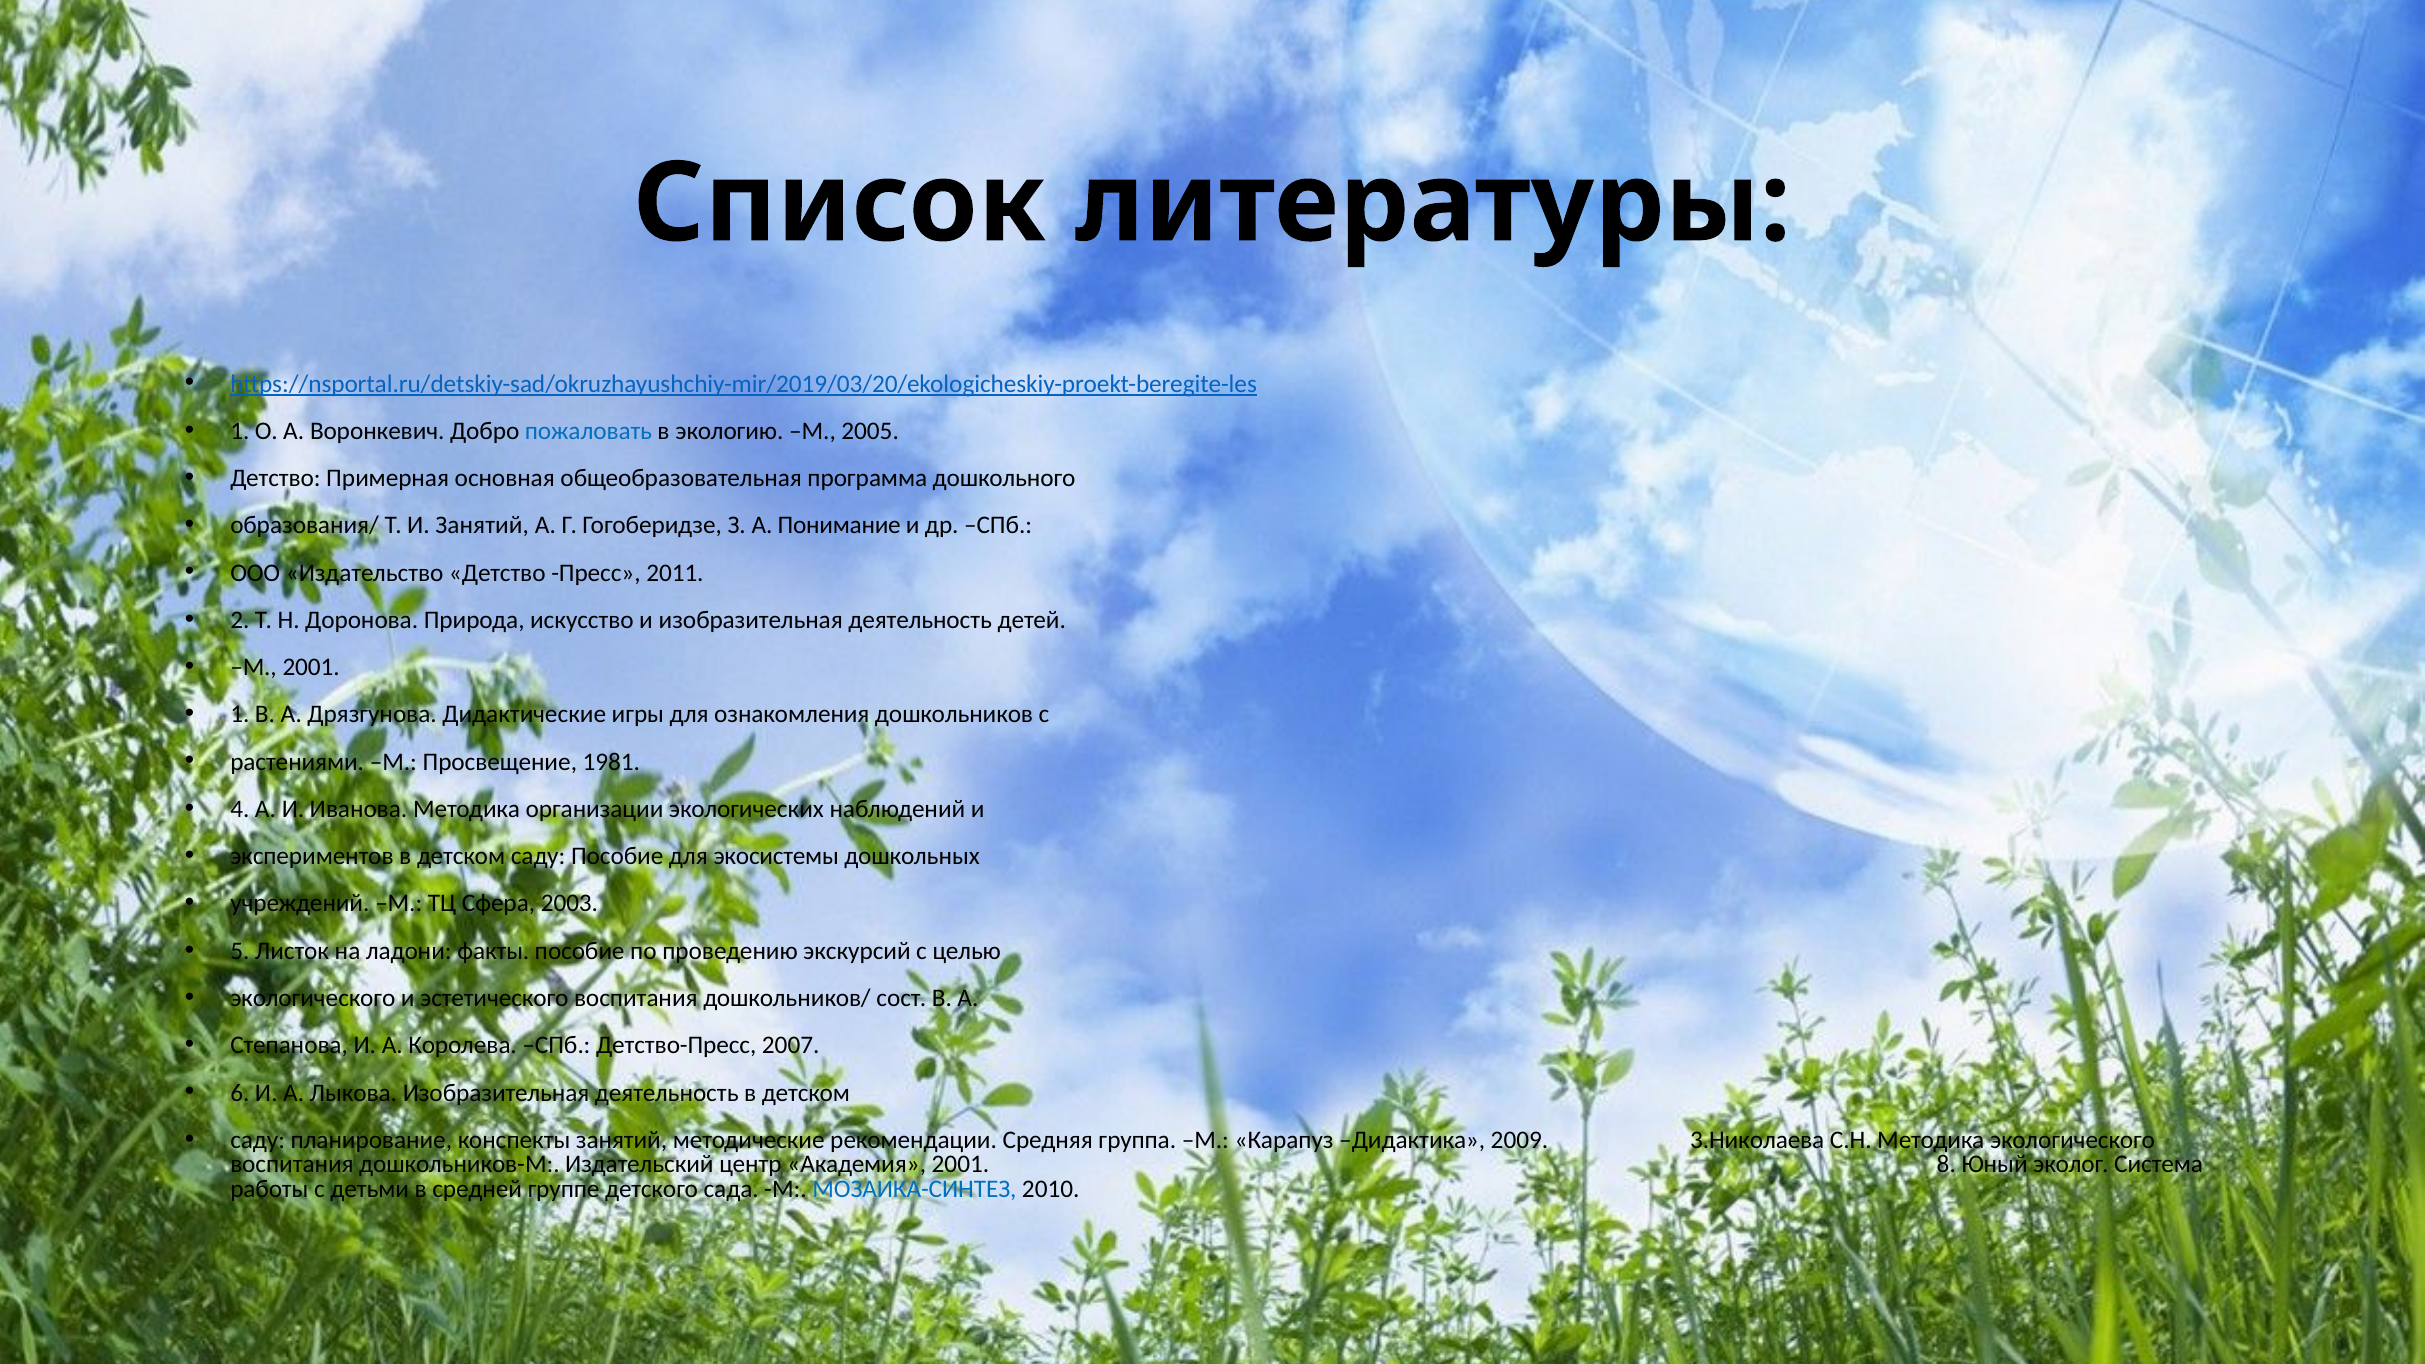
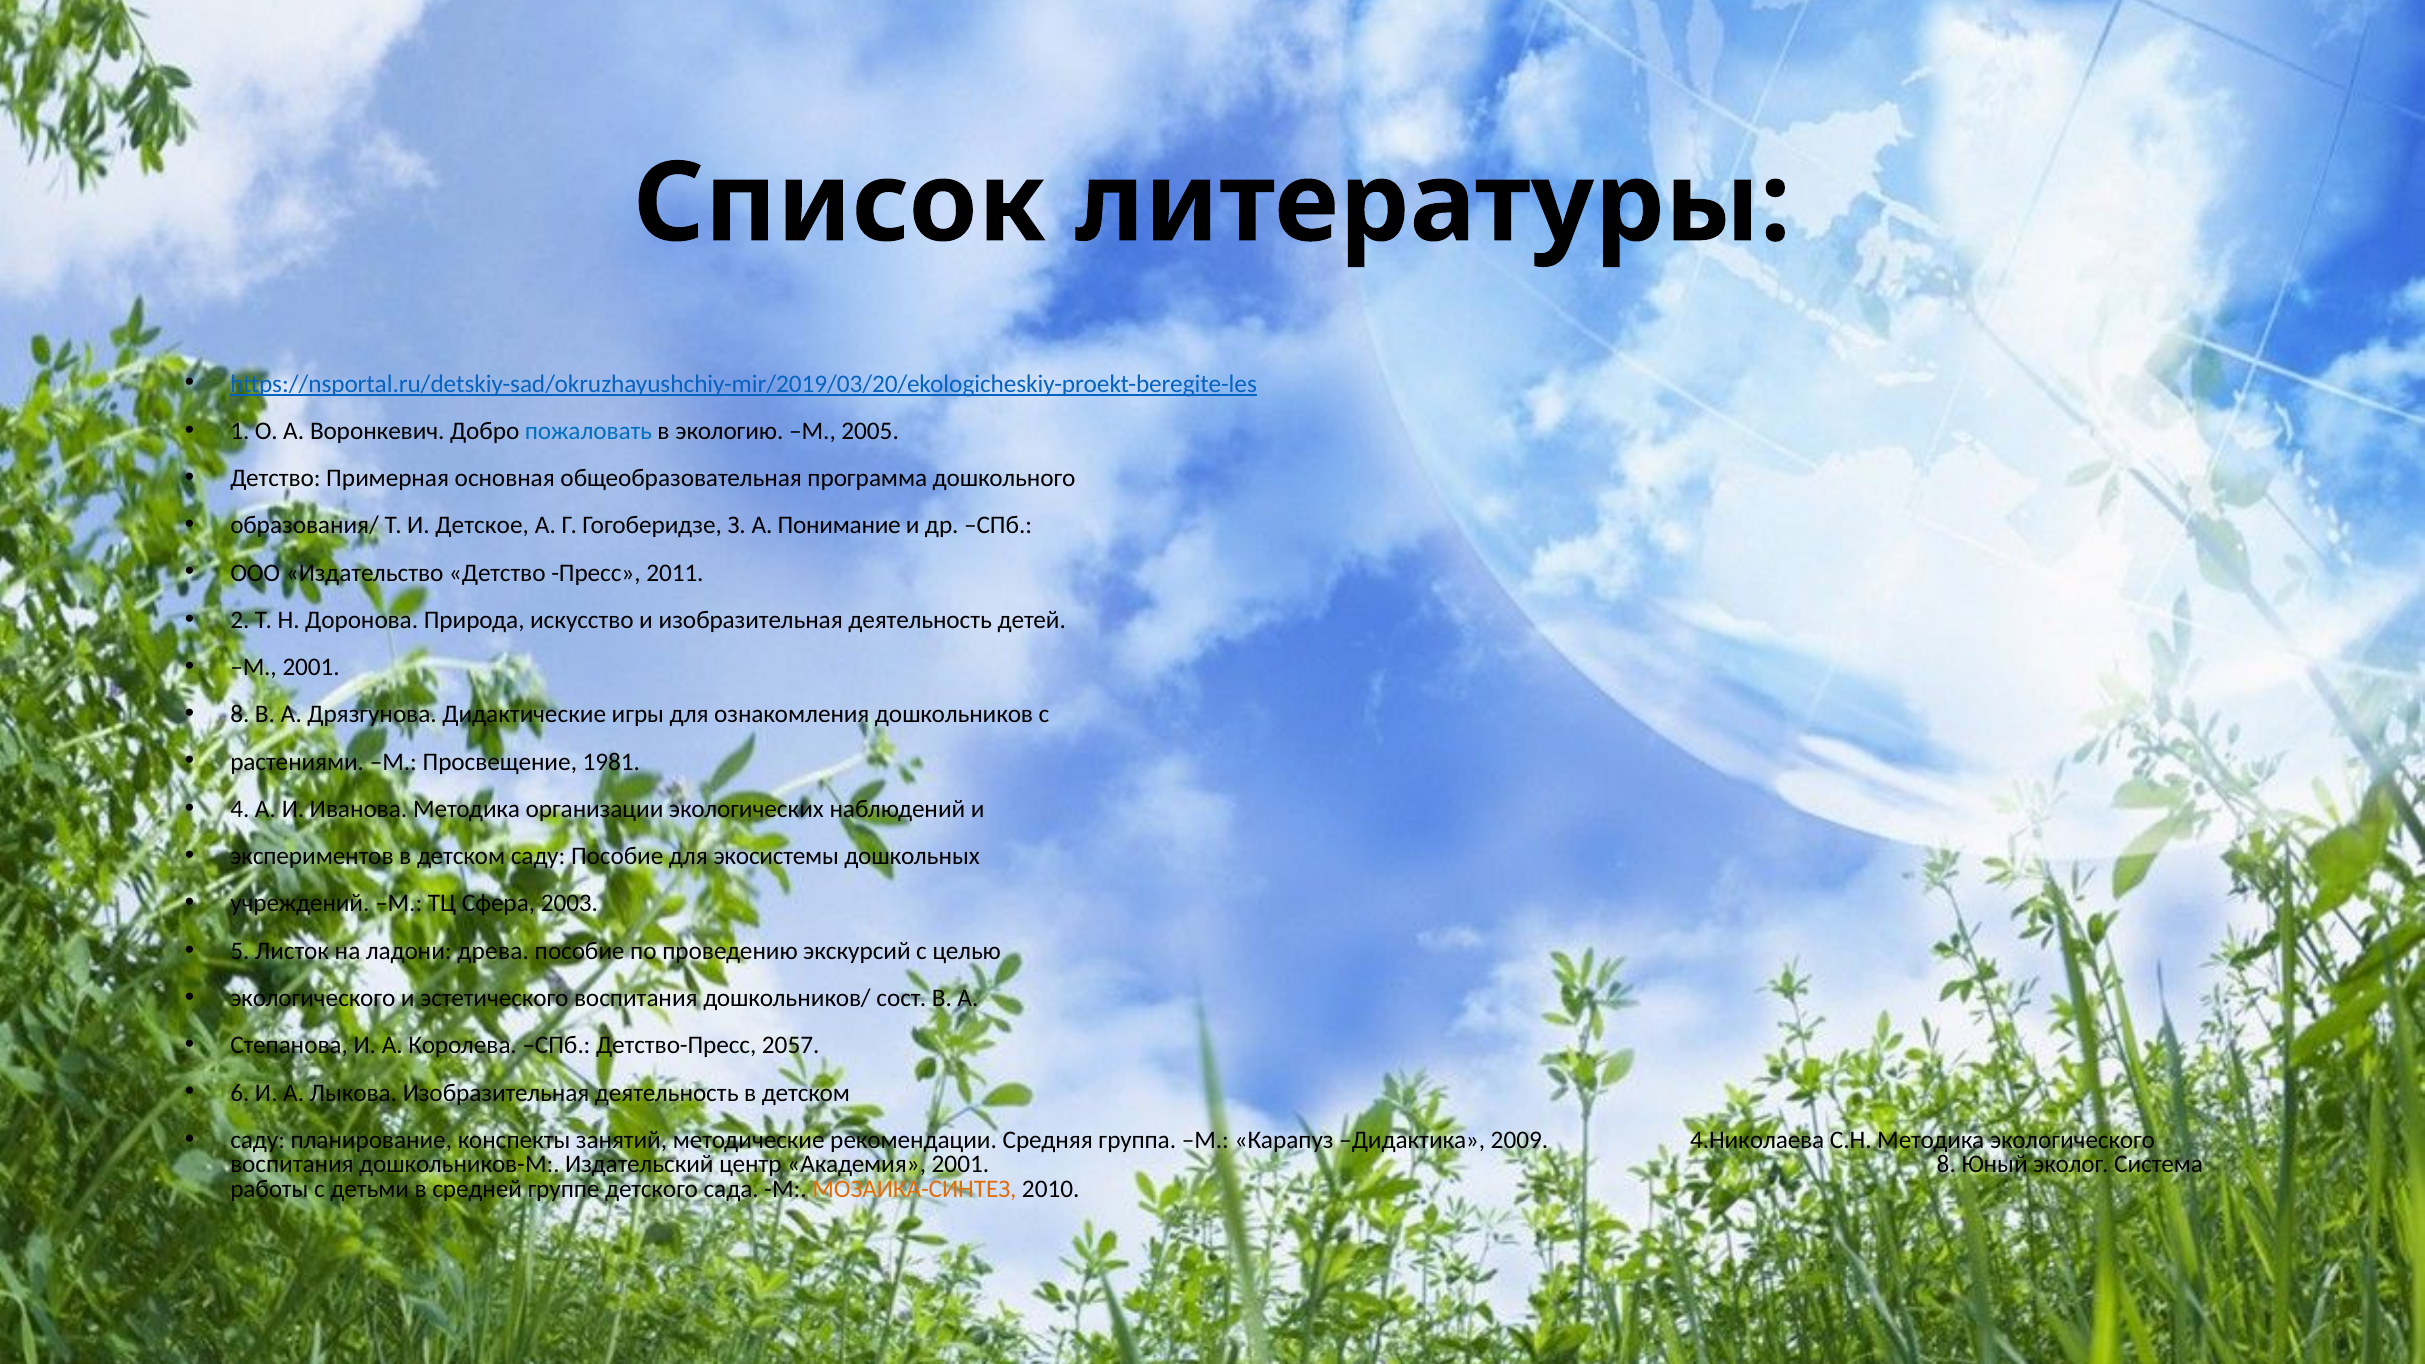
И Занятий: Занятий -> Детское
1 at (240, 715): 1 -> 8
факты: факты -> древа
2007: 2007 -> 2057
3.Николаева: 3.Николаева -> 4.Николаева
МОЗАИКА-СИНТЕЗ colour: blue -> orange
